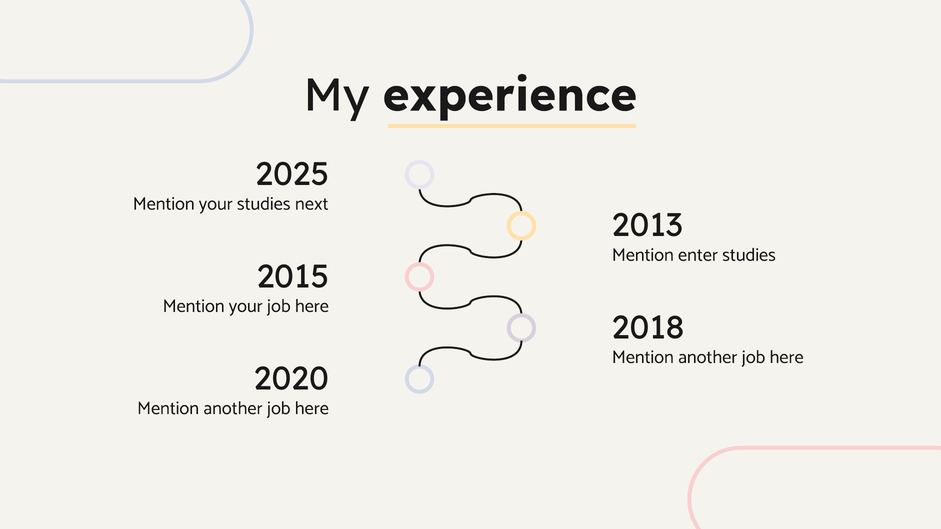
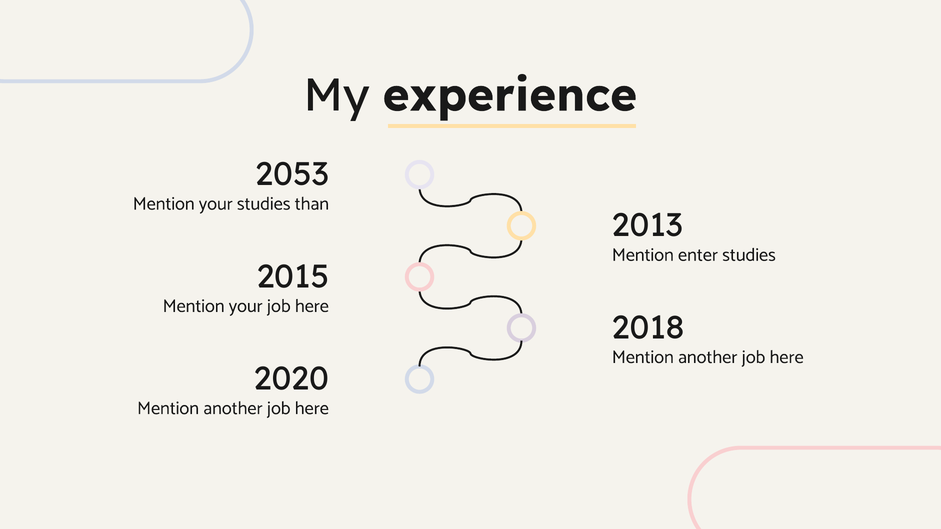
2025: 2025 -> 2053
next: next -> than
